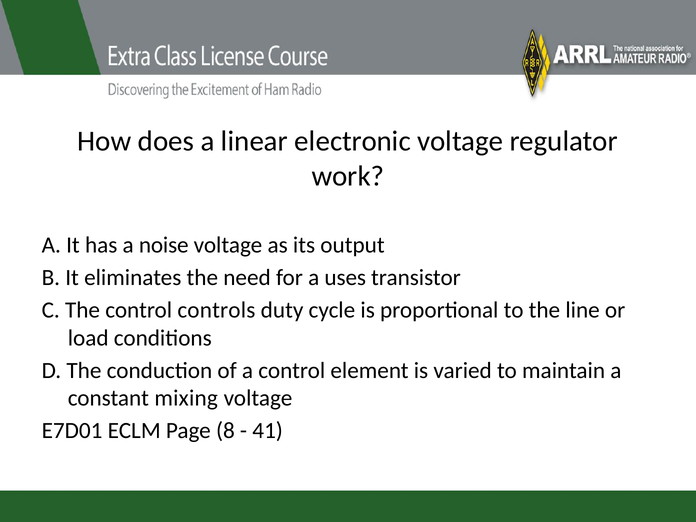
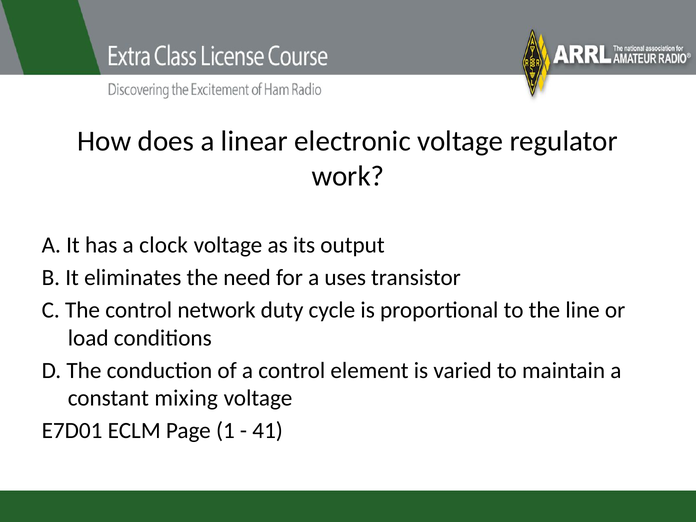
noise: noise -> clock
controls: controls -> network
8: 8 -> 1
